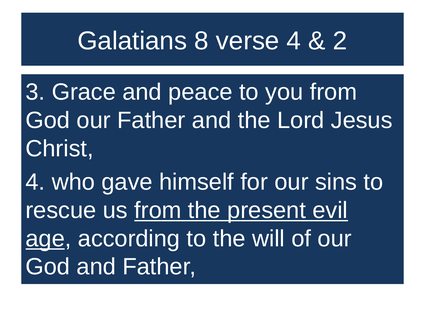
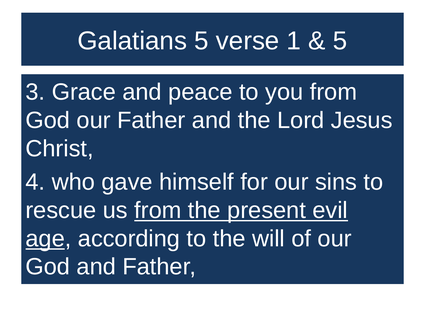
Galatians 8: 8 -> 5
verse 4: 4 -> 1
2 at (340, 41): 2 -> 5
